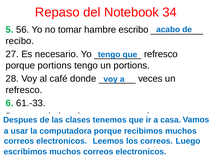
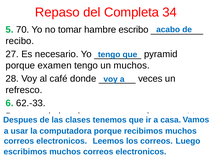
Notebook: Notebook -> Completa
56: 56 -> 70
refresco at (161, 54): refresco -> pyramid
porque portions: portions -> examen
un portions: portions -> muchos
61.-33: 61.-33 -> 62.-33
